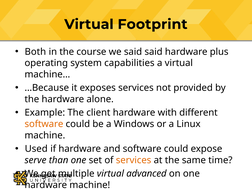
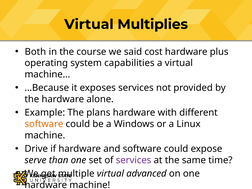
Footprint: Footprint -> Multiplies
said said: said -> cost
client: client -> plans
Used: Used -> Drive
services at (134, 160) colour: orange -> purple
